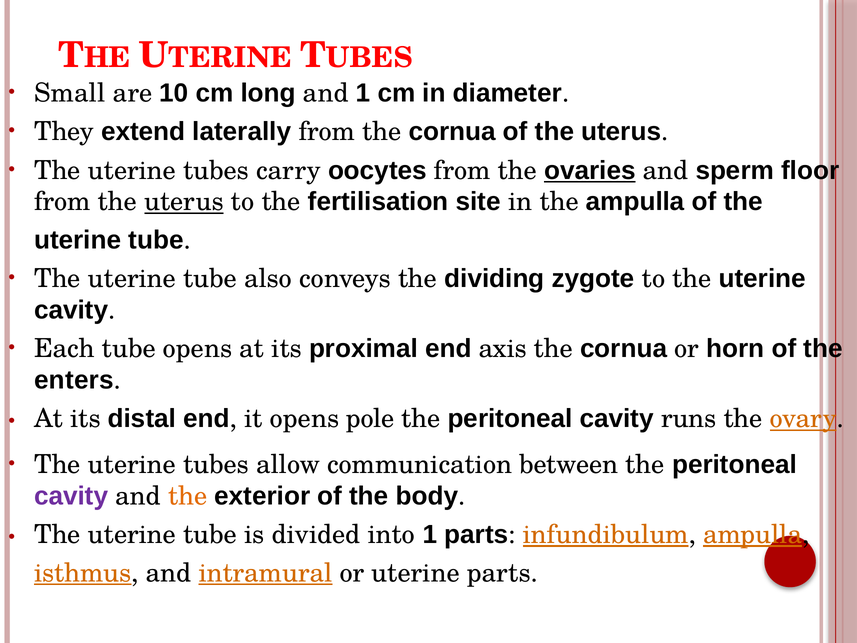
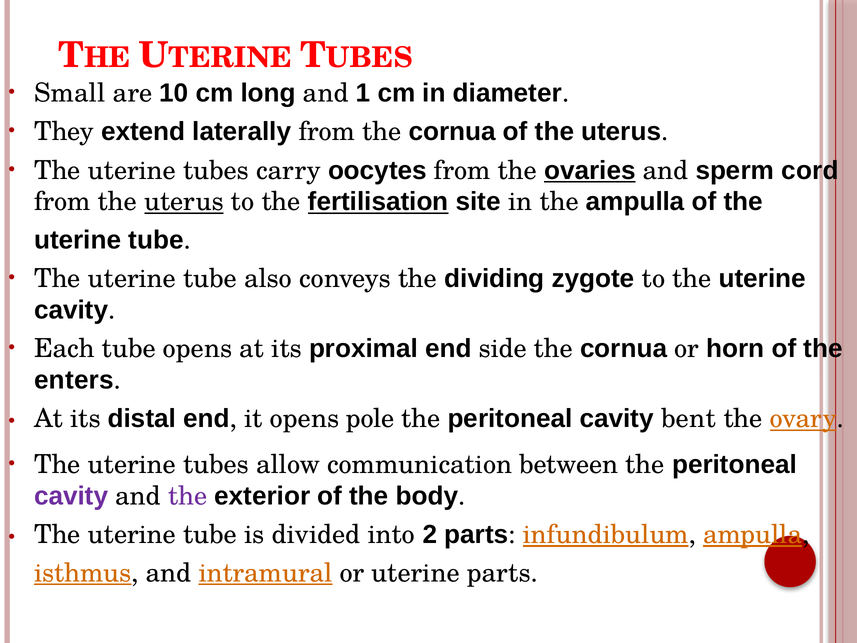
floor: floor -> cord
fertilisation underline: none -> present
axis: axis -> side
runs: runs -> bent
the at (188, 496) colour: orange -> purple
into 1: 1 -> 2
